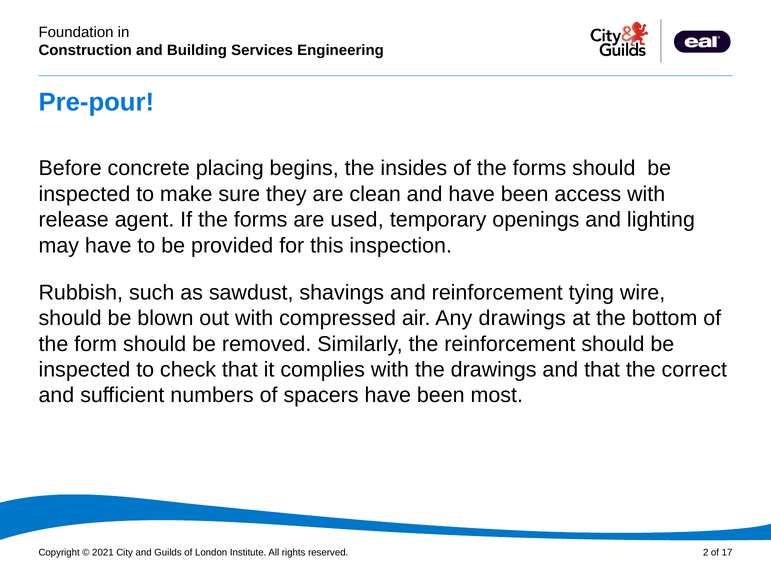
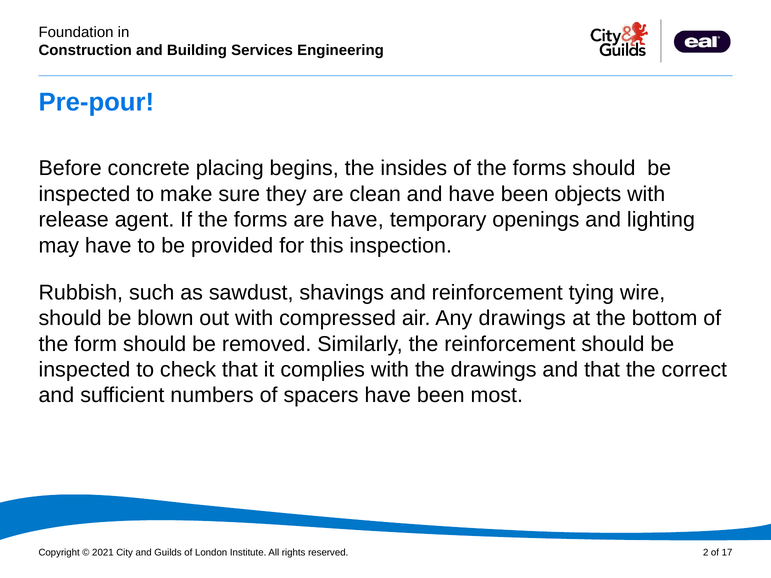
access: access -> objects
are used: used -> have
